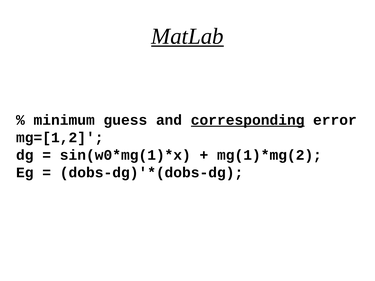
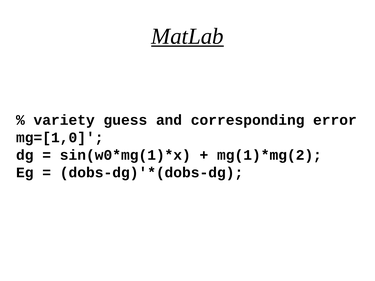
minimum: minimum -> variety
corresponding underline: present -> none
mg=[1,2: mg=[1,2 -> mg=[1,0
